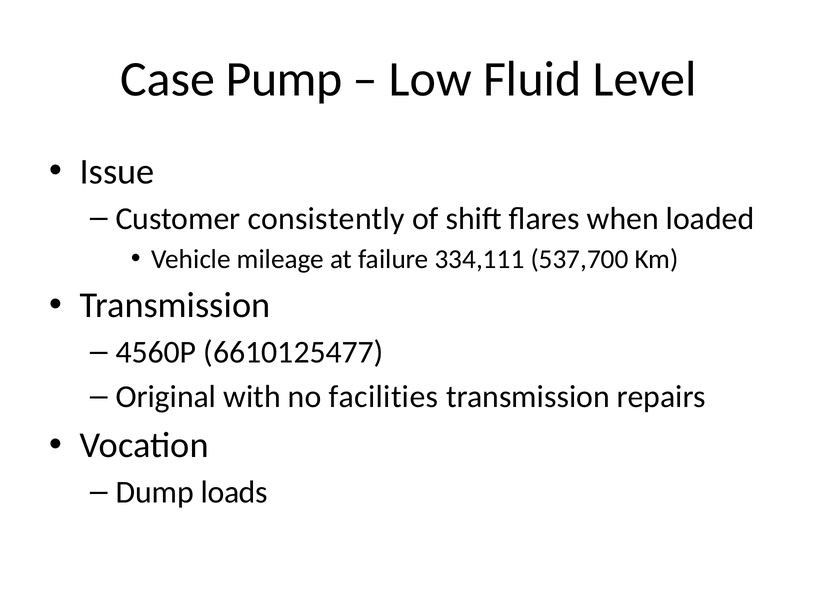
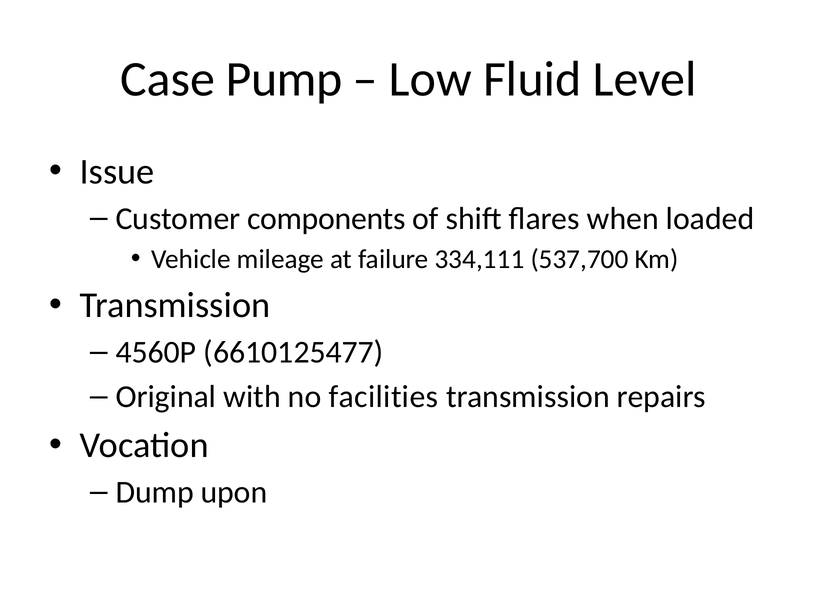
consistently: consistently -> components
loads: loads -> upon
